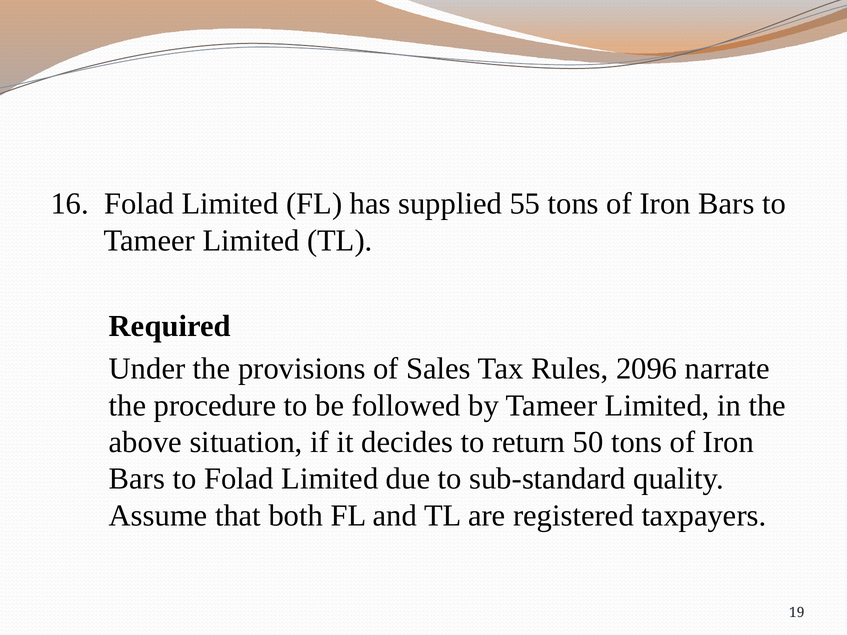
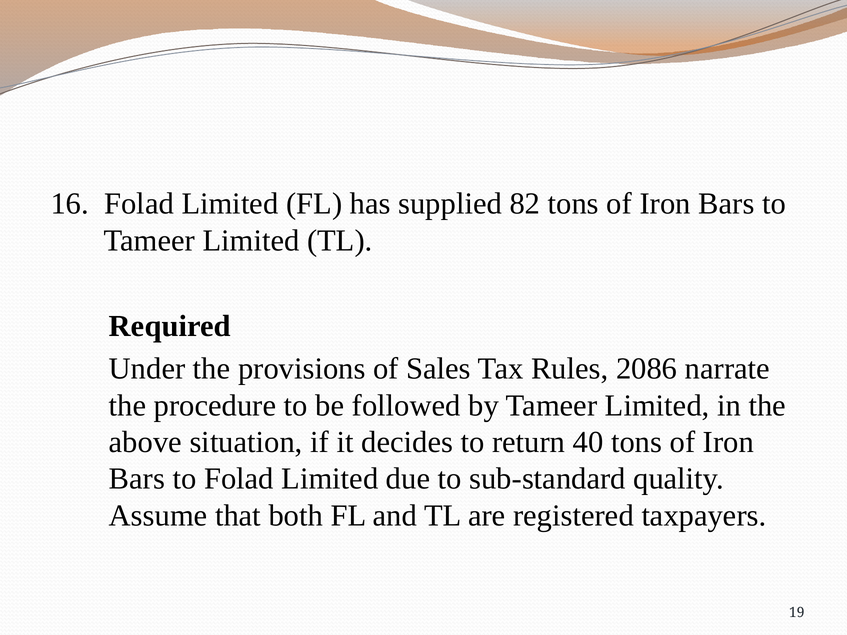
55: 55 -> 82
2096: 2096 -> 2086
50: 50 -> 40
